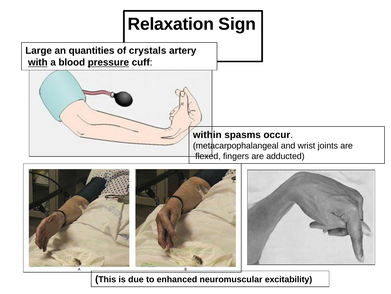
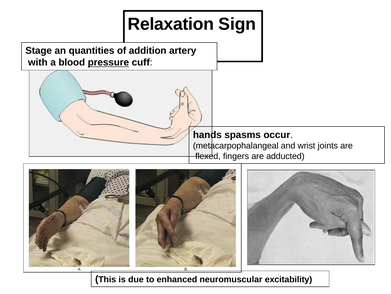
Large: Large -> Stage
crystals: crystals -> addition
with underline: present -> none
within: within -> hands
